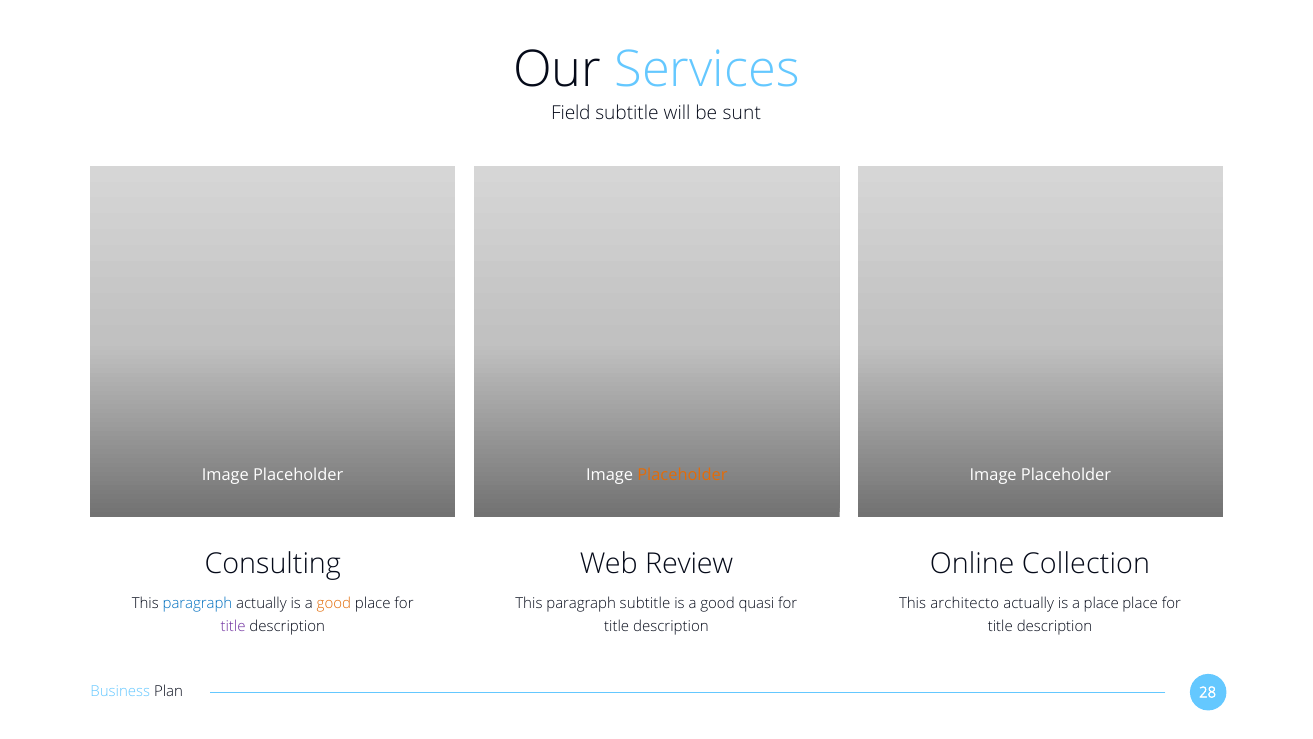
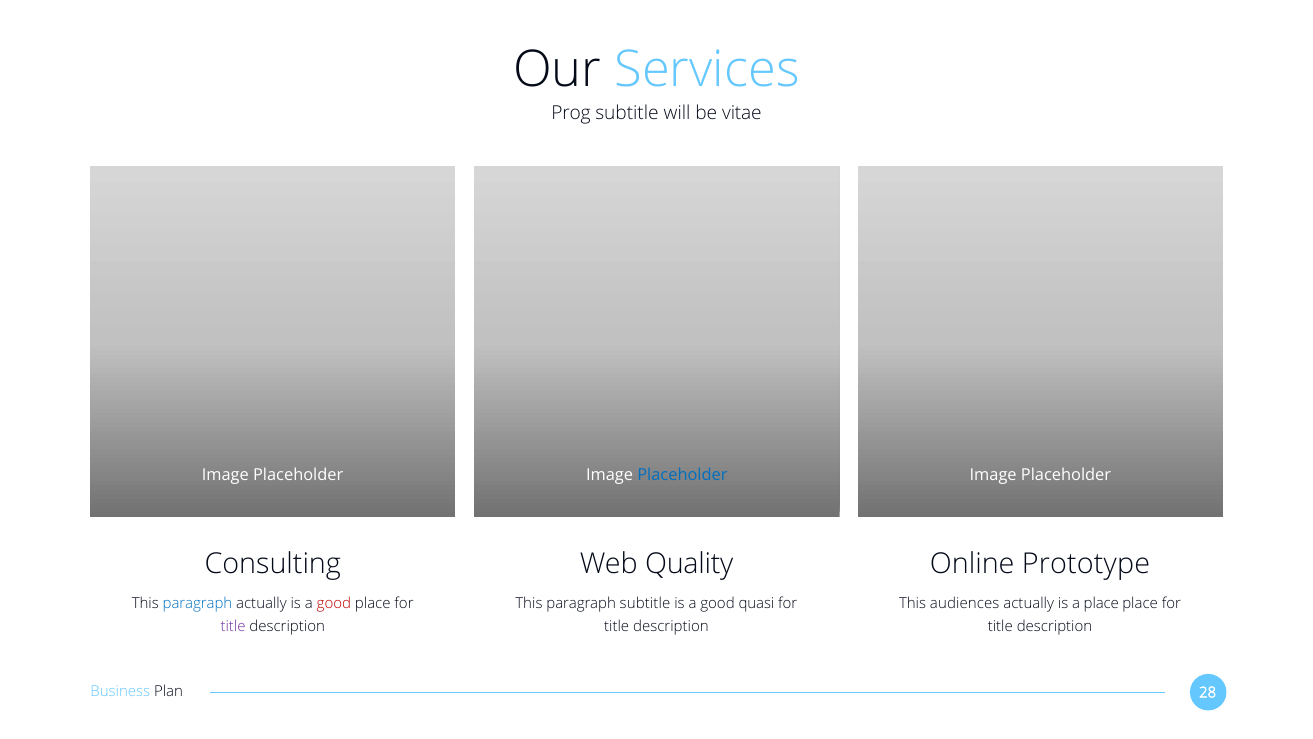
Field: Field -> Prog
sunt: sunt -> vitae
Placeholder at (682, 475) colour: orange -> blue
Review: Review -> Quality
Collection: Collection -> Prototype
good at (334, 603) colour: orange -> red
architecto: architecto -> audiences
